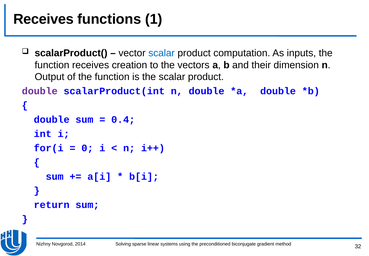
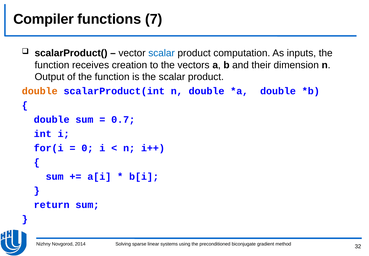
Receives at (44, 19): Receives -> Compiler
1: 1 -> 7
double at (40, 91) colour: purple -> orange
0.4: 0.4 -> 0.7
